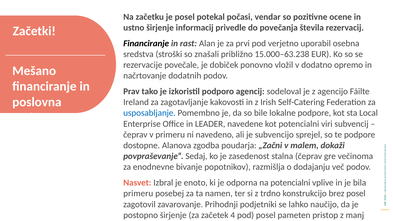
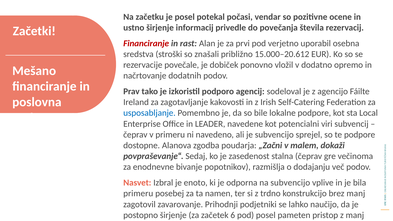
Financiranje at (146, 43) colour: black -> red
15.000–63.238: 15.000–63.238 -> 15.000–20.612
na potencialni: potencialni -> subvencijo
brez posel: posel -> manj
4: 4 -> 6
